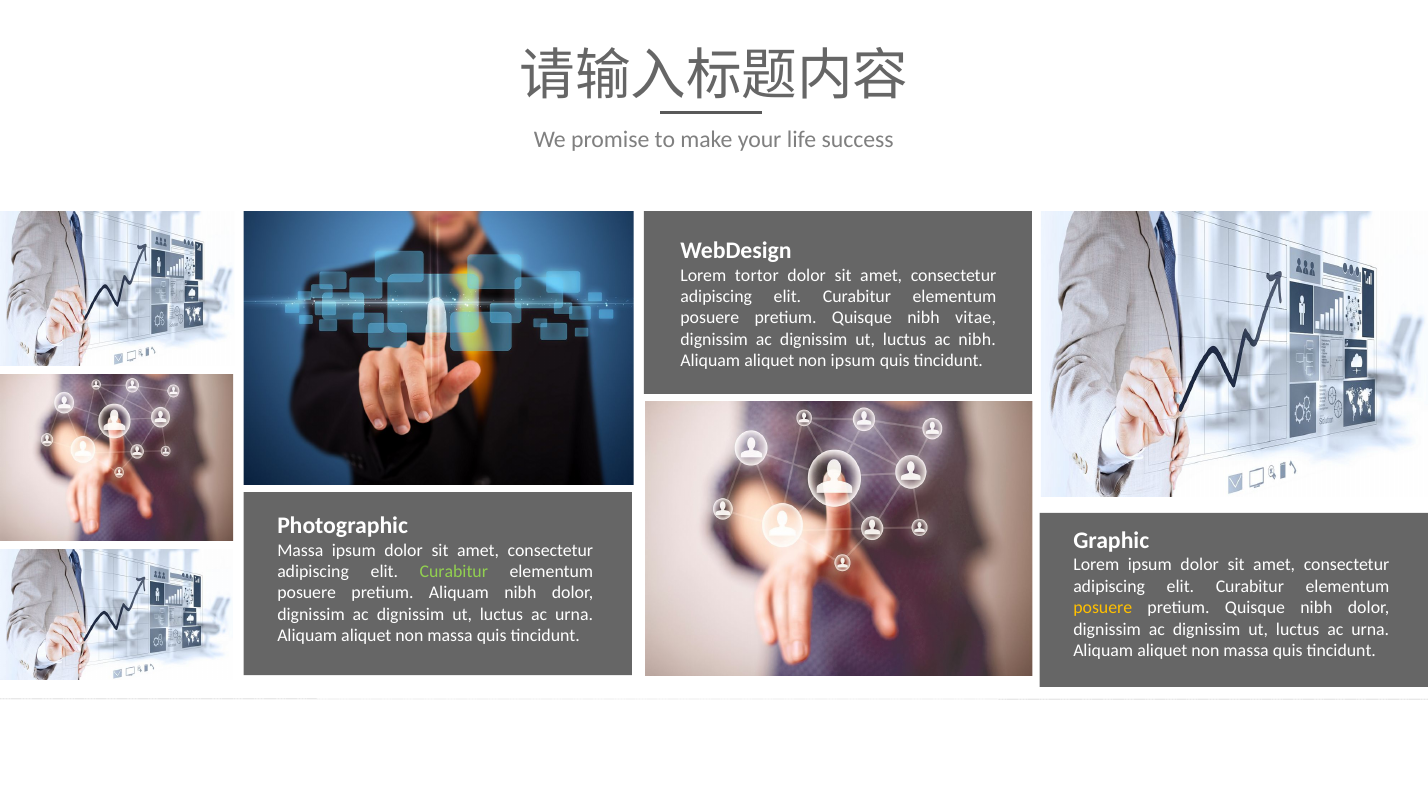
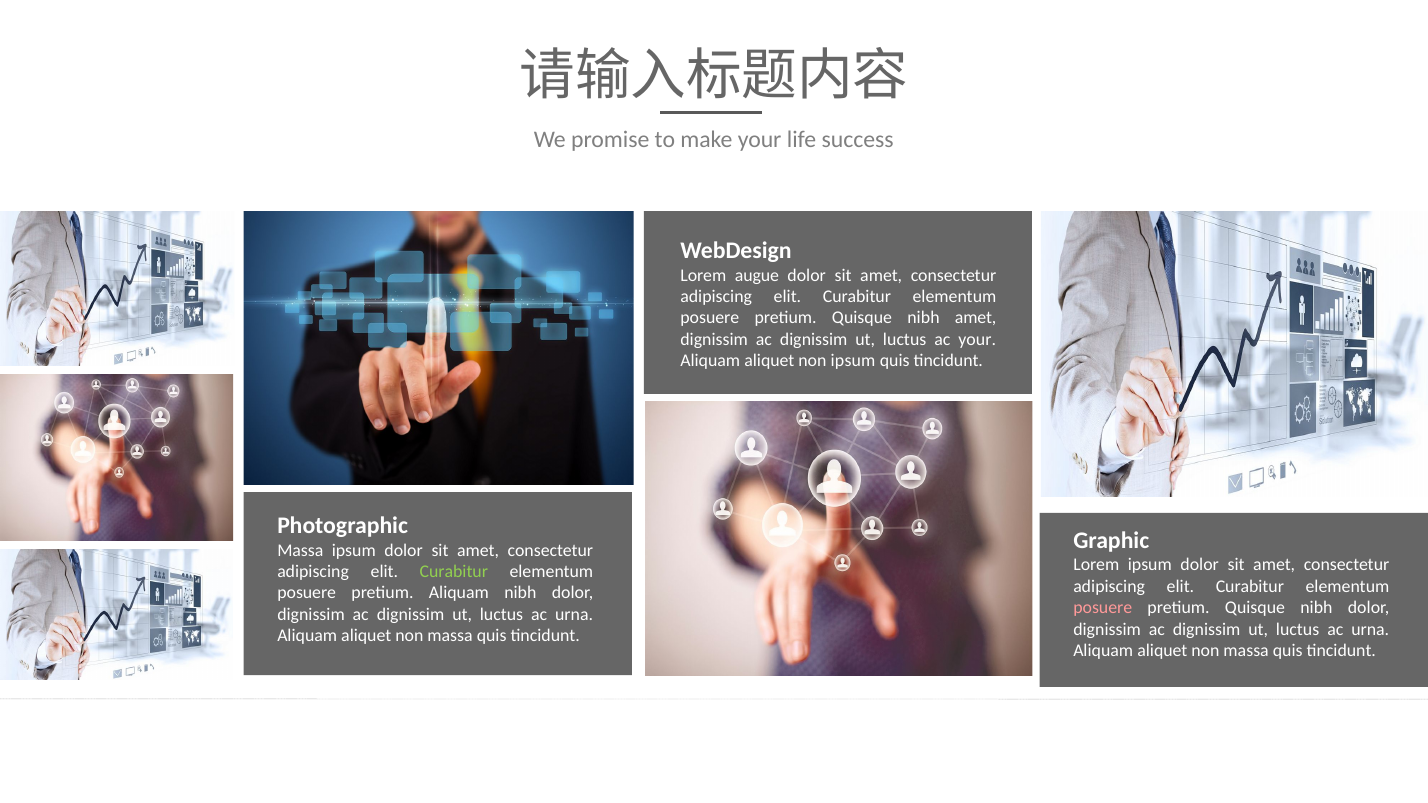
tortor: tortor -> augue
nibh vitae: vitae -> amet
ac nibh: nibh -> your
posuere at (1103, 608) colour: yellow -> pink
